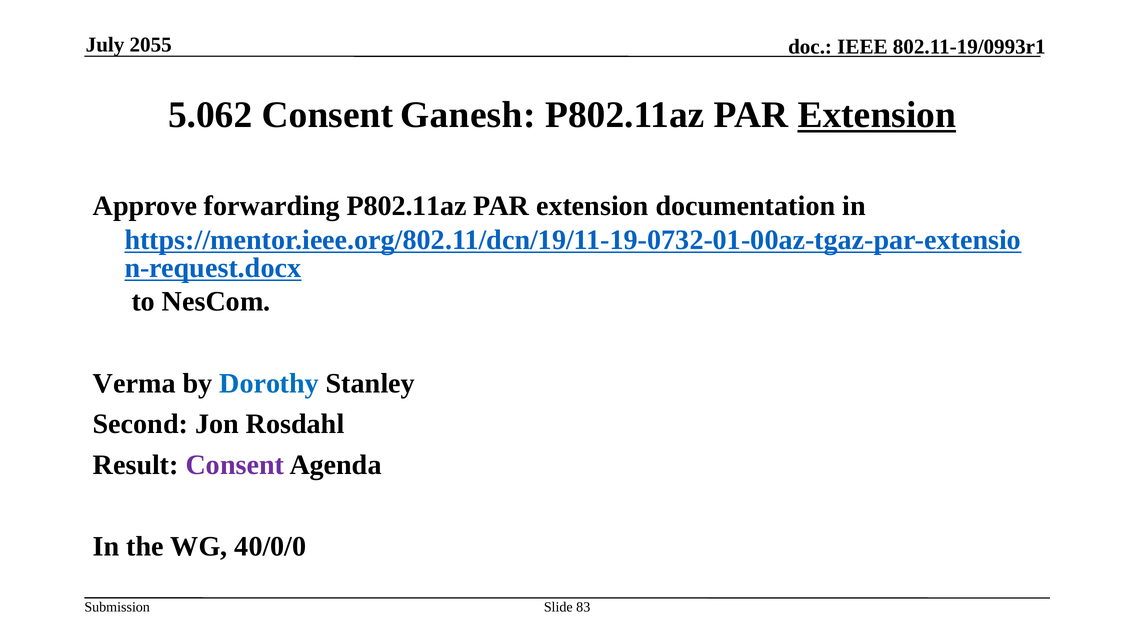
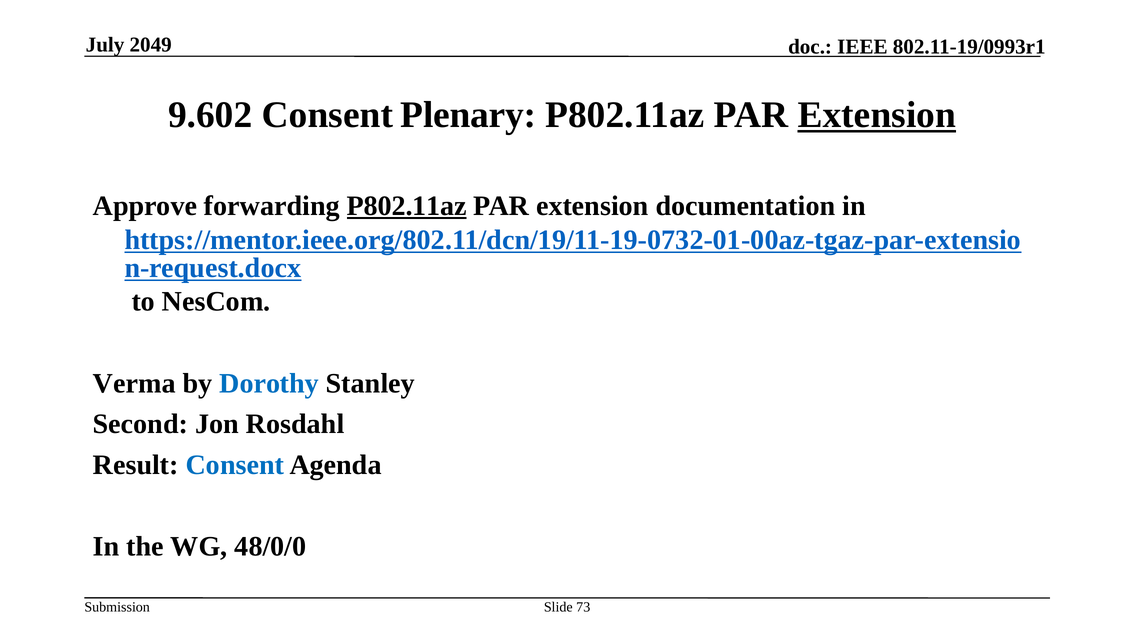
2055: 2055 -> 2049
5.062: 5.062 -> 9.602
Ganesh: Ganesh -> Plenary
P802.11az at (407, 206) underline: none -> present
Consent at (235, 465) colour: purple -> blue
40/0/0: 40/0/0 -> 48/0/0
83: 83 -> 73
